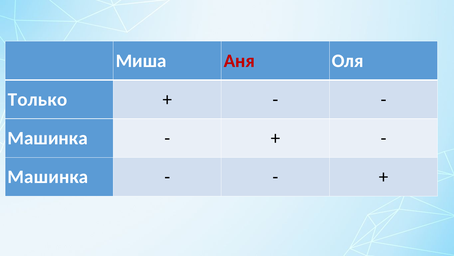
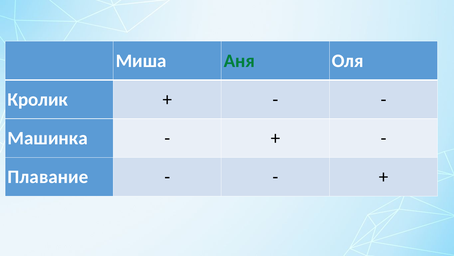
Аня colour: red -> green
Только: Только -> Кролик
Машинка at (48, 177): Машинка -> Плавание
